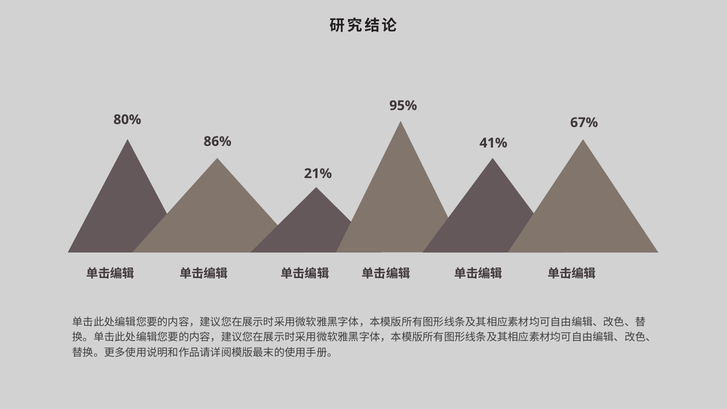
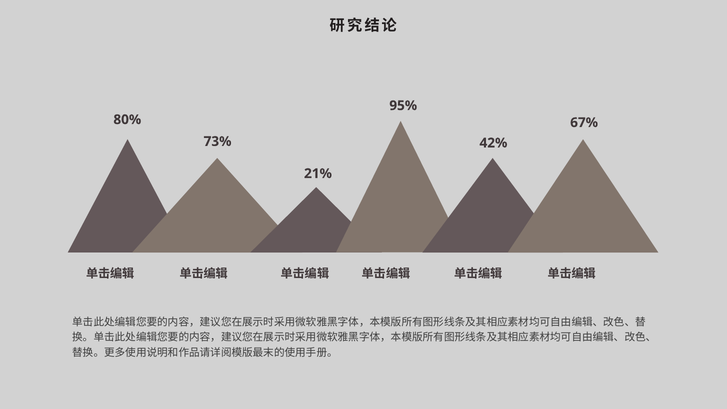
86%: 86% -> 73%
41%: 41% -> 42%
